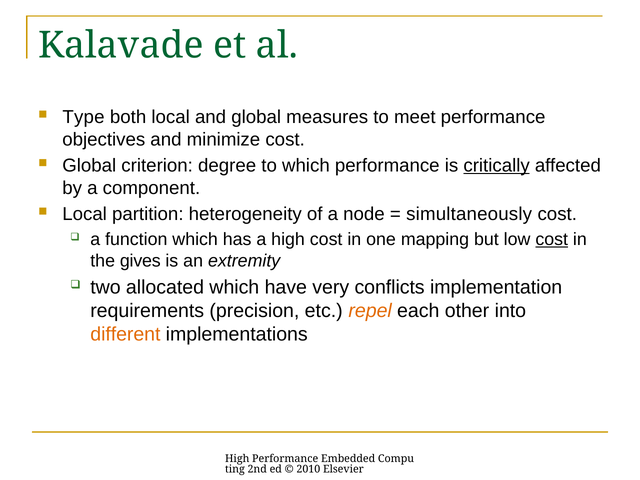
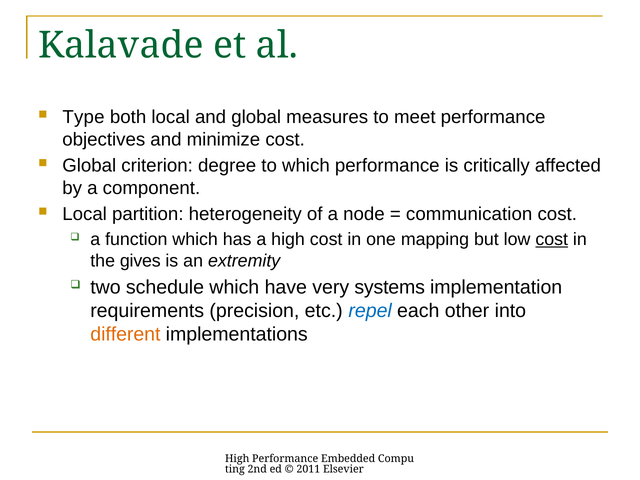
critically underline: present -> none
simultaneously: simultaneously -> communication
allocated: allocated -> schedule
conflicts: conflicts -> systems
repel colour: orange -> blue
2010: 2010 -> 2011
